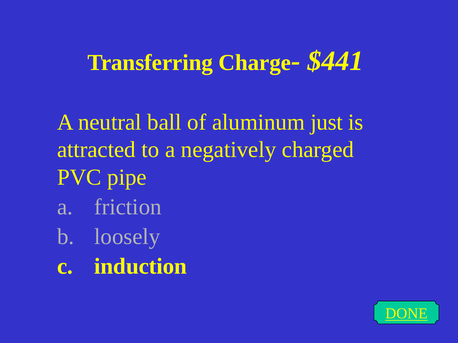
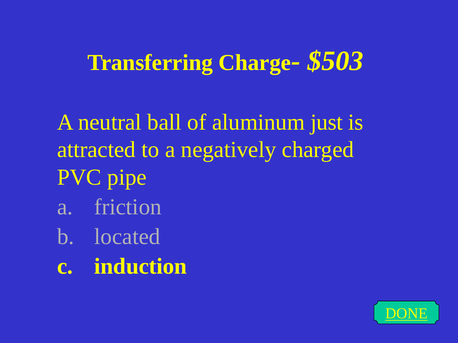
$441: $441 -> $503
loosely: loosely -> located
